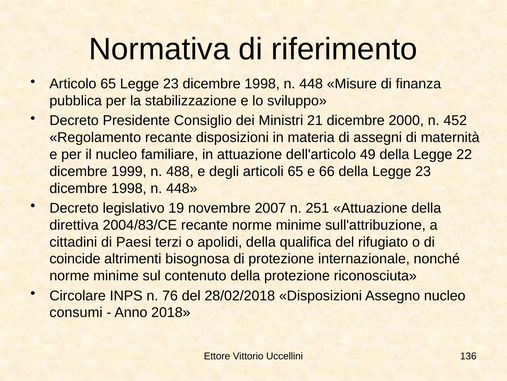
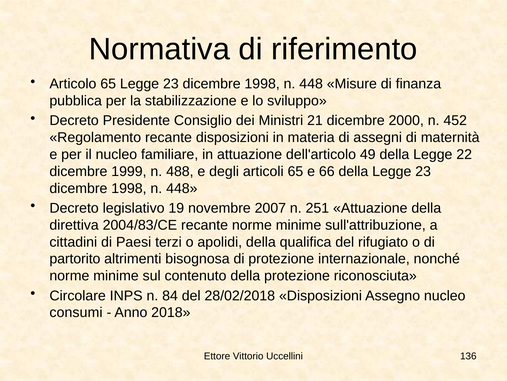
coincide: coincide -> partorito
76: 76 -> 84
